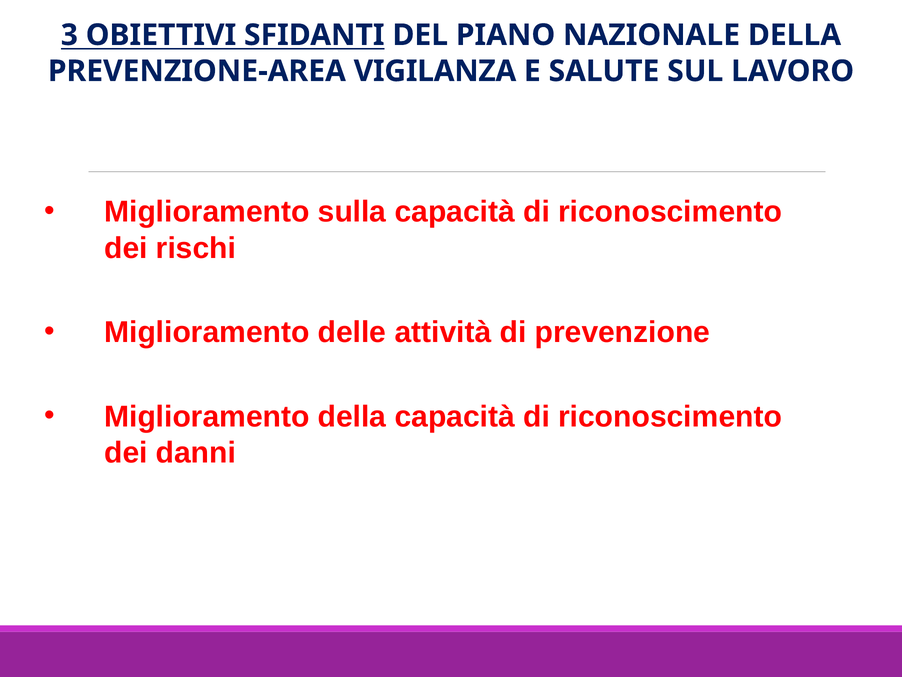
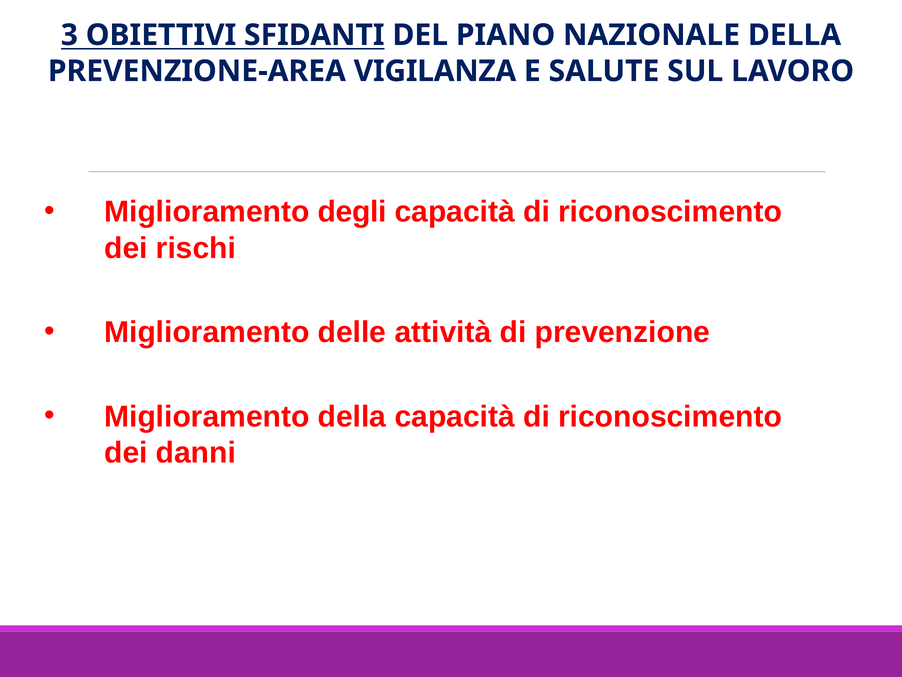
sulla: sulla -> degli
